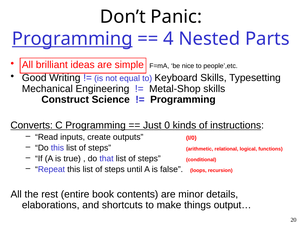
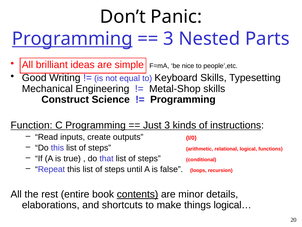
4 at (169, 39): 4 -> 3
Converts: Converts -> Function
Just 0: 0 -> 3
contents underline: none -> present
output…: output… -> logical…
